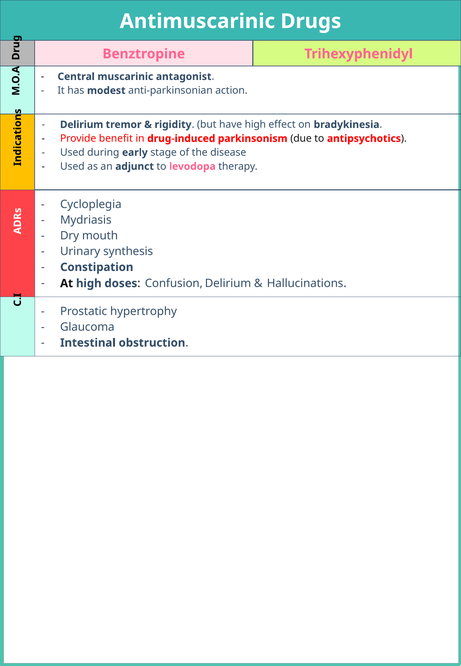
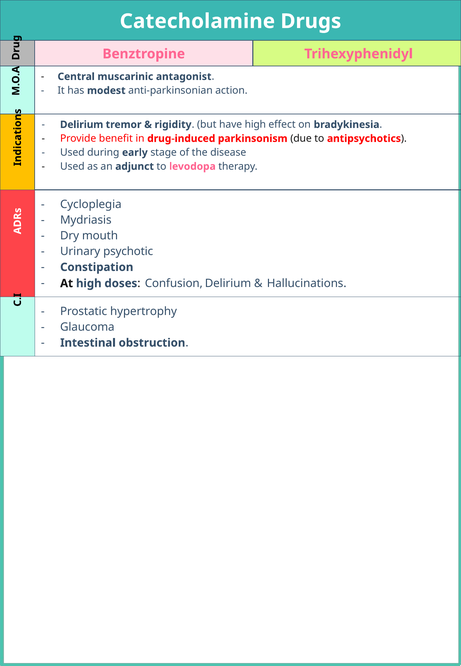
Antimuscarinic: Antimuscarinic -> Catecholamine
synthesis: synthesis -> psychotic
